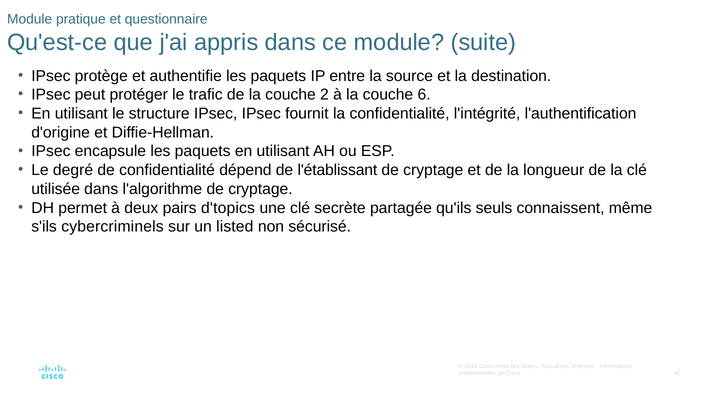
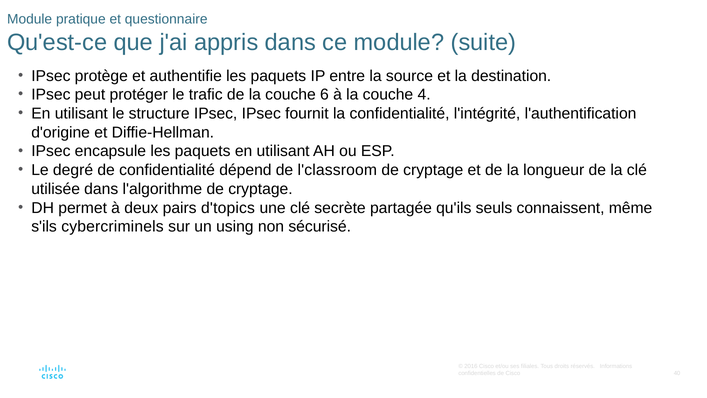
2: 2 -> 6
6: 6 -> 4
l'établissant: l'établissant -> l'classroom
listed: listed -> using
